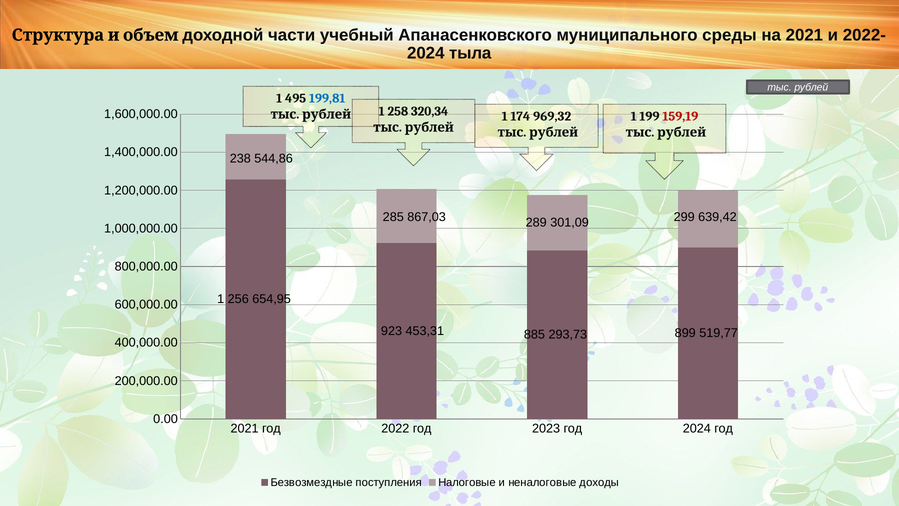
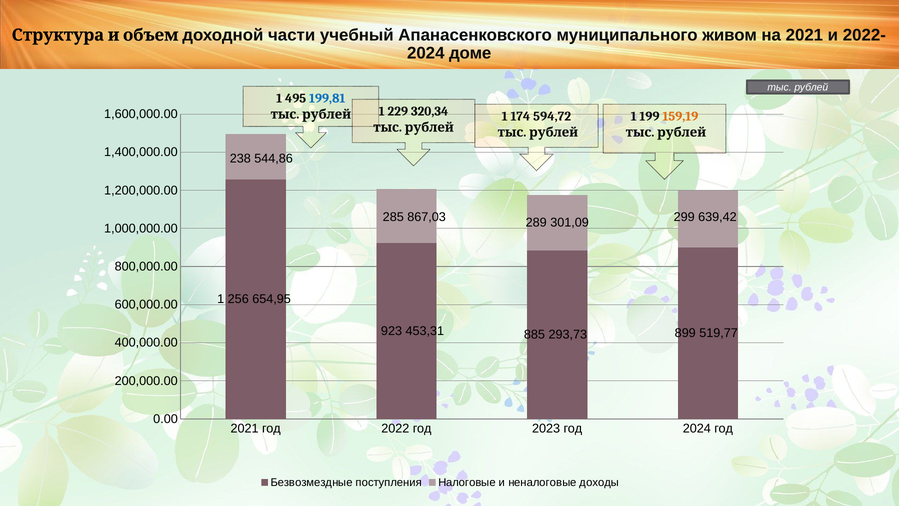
среды: среды -> живом
тыла: тыла -> доме
258: 258 -> 229
969,32: 969,32 -> 594,72
159,19 colour: red -> orange
